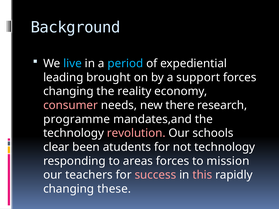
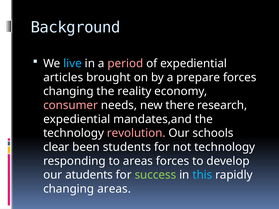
period colour: light blue -> pink
leading: leading -> articles
support: support -> prepare
programme at (77, 119): programme -> expediential
atudents: atudents -> students
mission: mission -> develop
teachers: teachers -> atudents
success colour: pink -> light green
this colour: pink -> light blue
changing these: these -> areas
